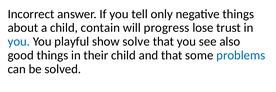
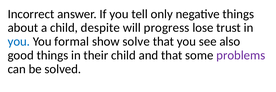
contain: contain -> despite
playful: playful -> formal
problems colour: blue -> purple
